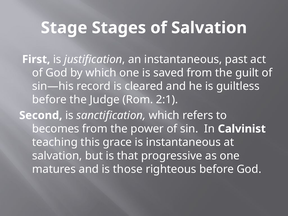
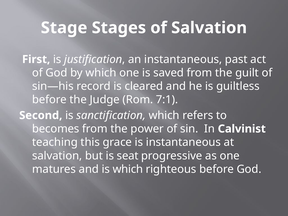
2:1: 2:1 -> 7:1
that: that -> seat
is those: those -> which
